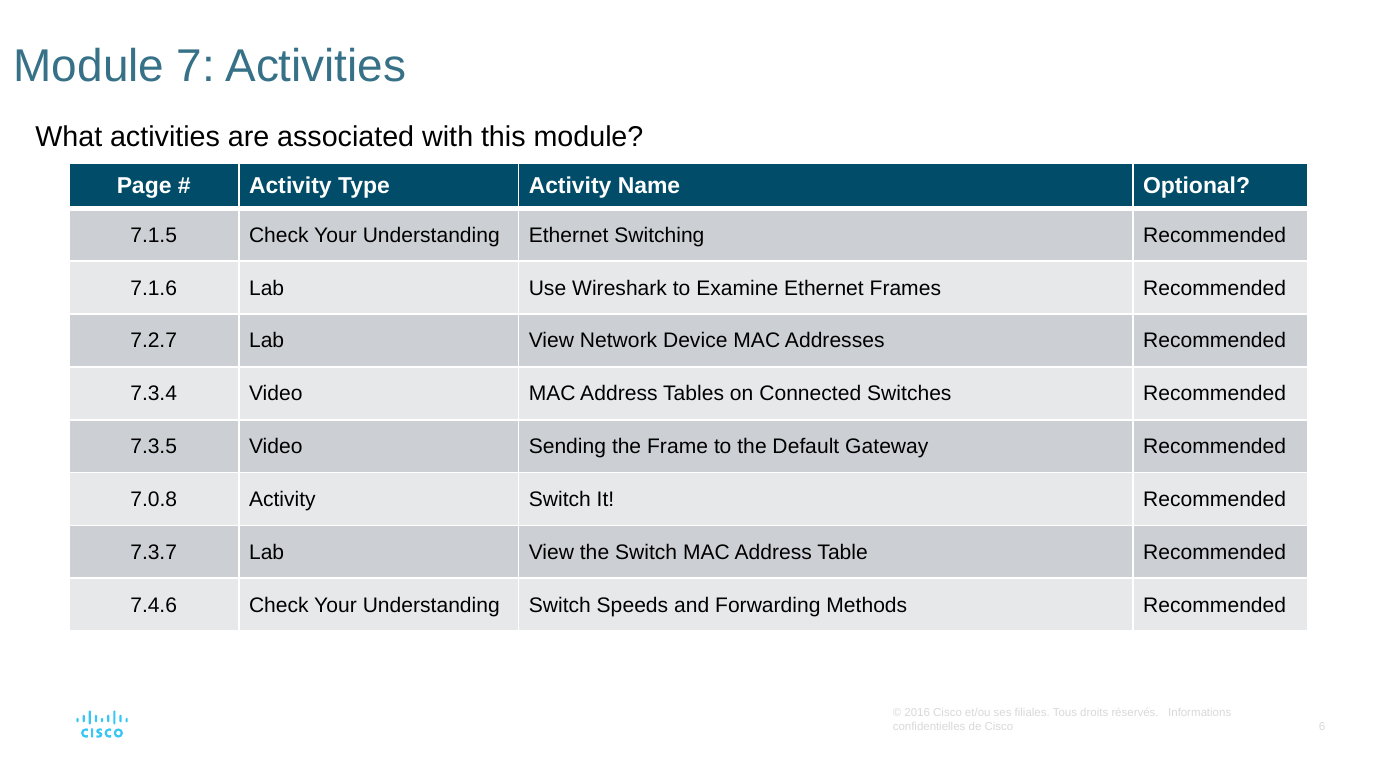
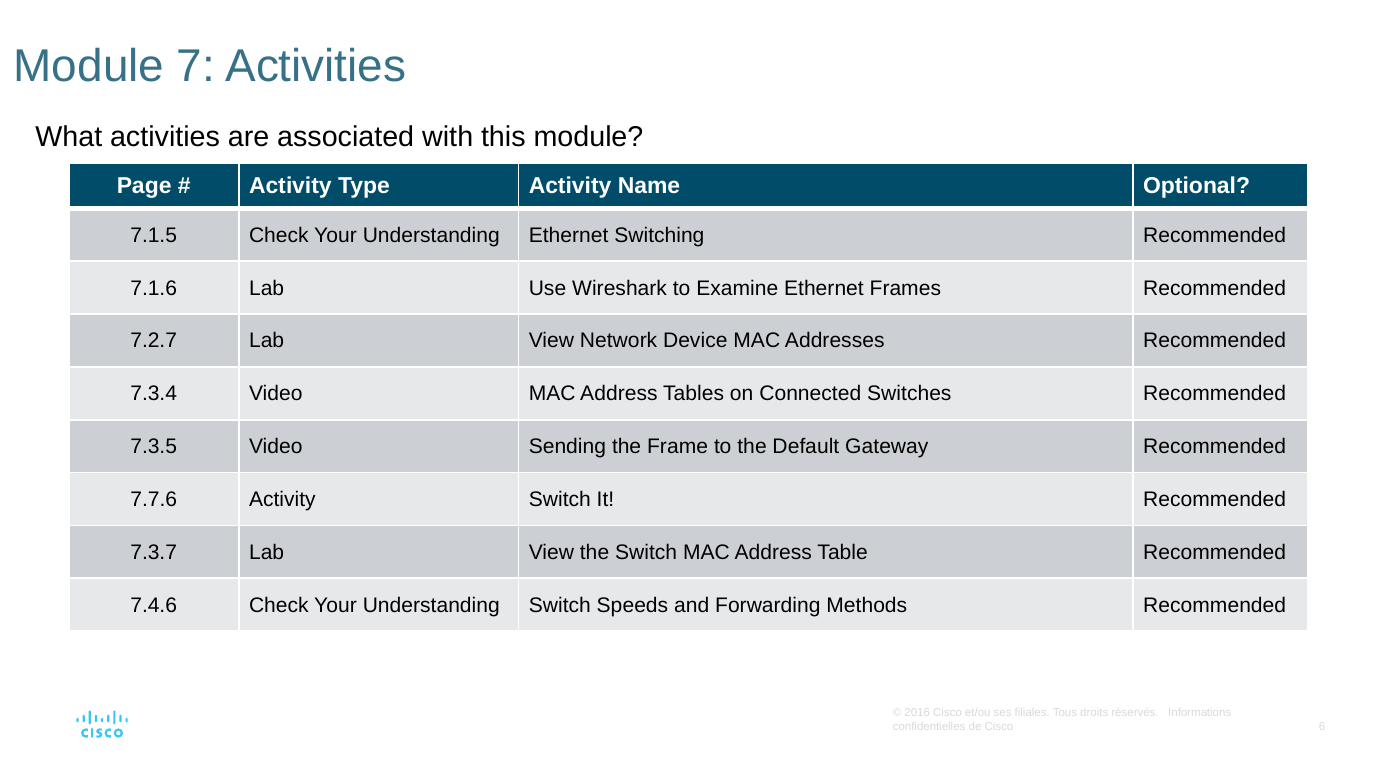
7.0.8: 7.0.8 -> 7.7.6
